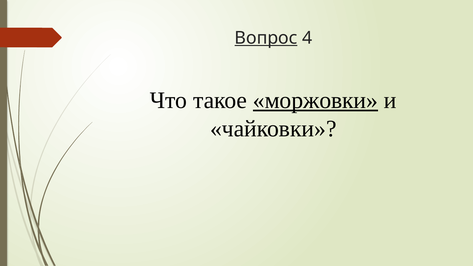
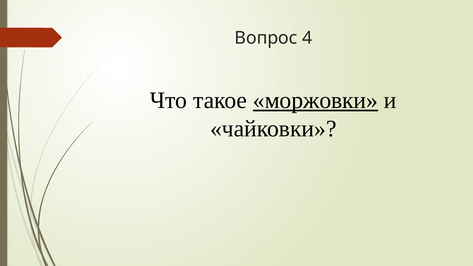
Вопрос underline: present -> none
